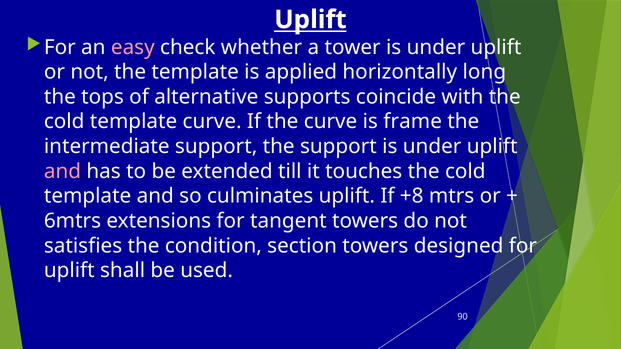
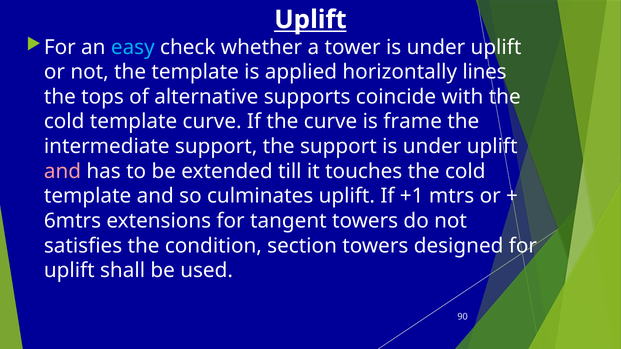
easy colour: pink -> light blue
long: long -> lines
+8: +8 -> +1
